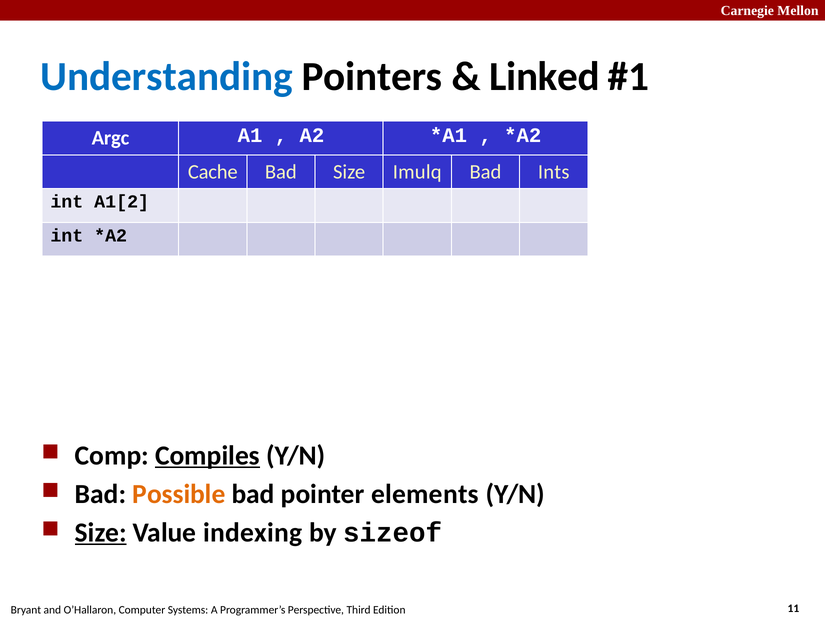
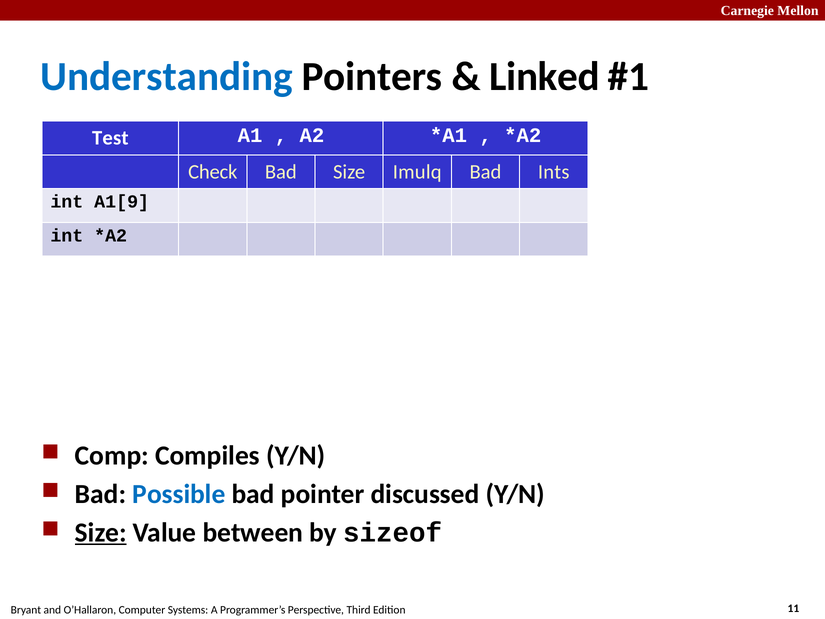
Argc: Argc -> Test
Cache: Cache -> Check
A1[2: A1[2 -> A1[9
Compiles underline: present -> none
Possible colour: orange -> blue
elements: elements -> discussed
indexing: indexing -> between
